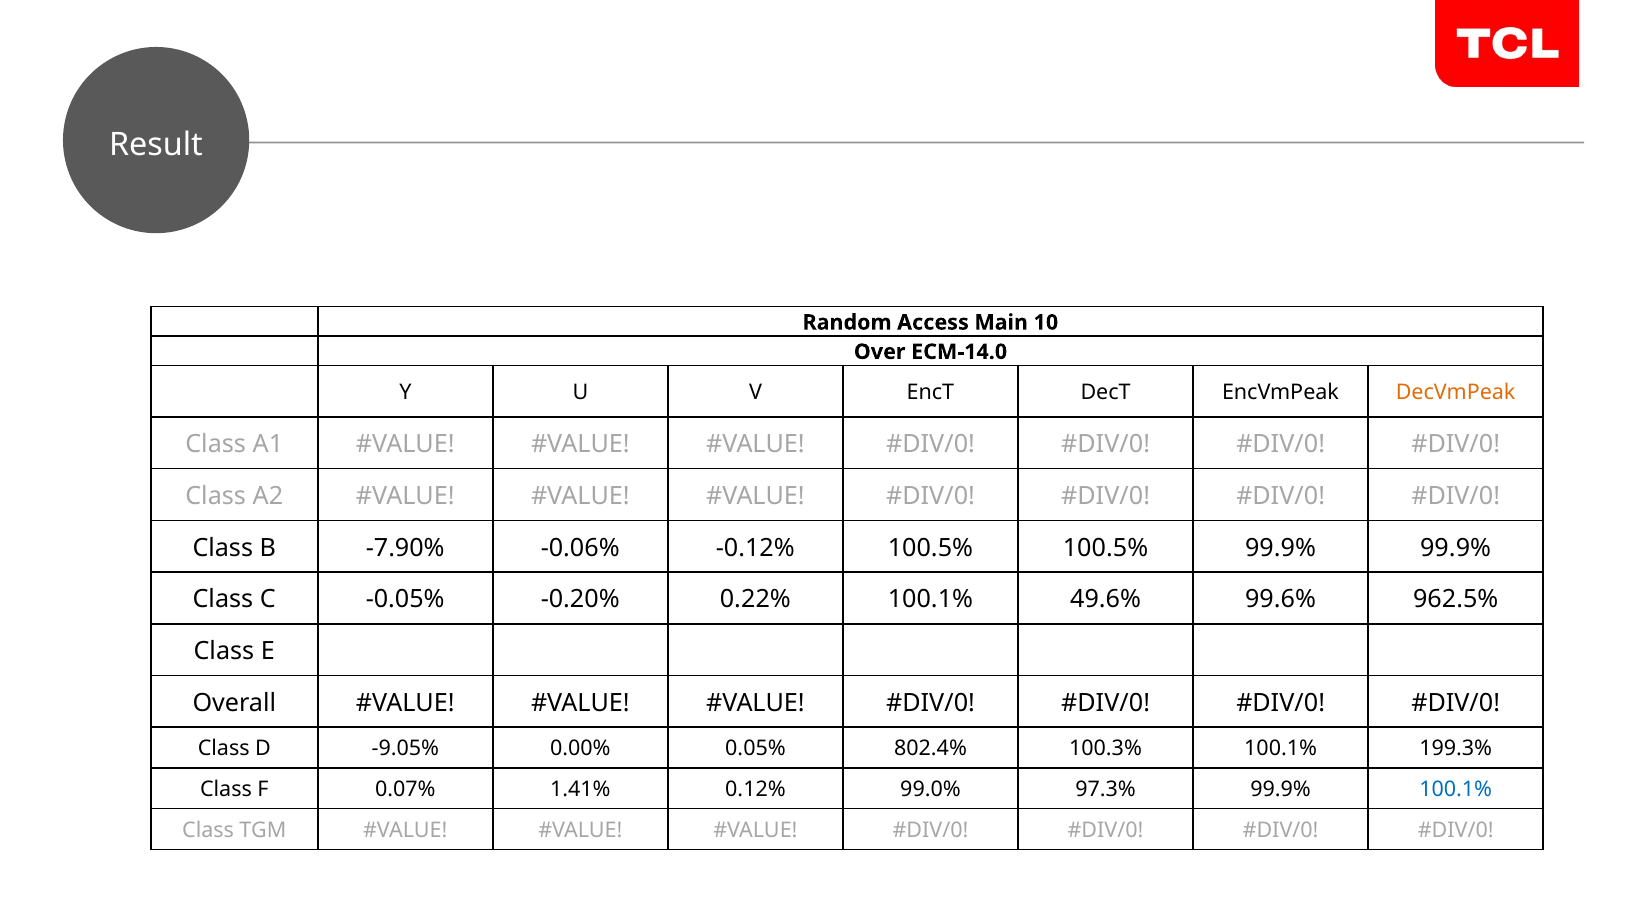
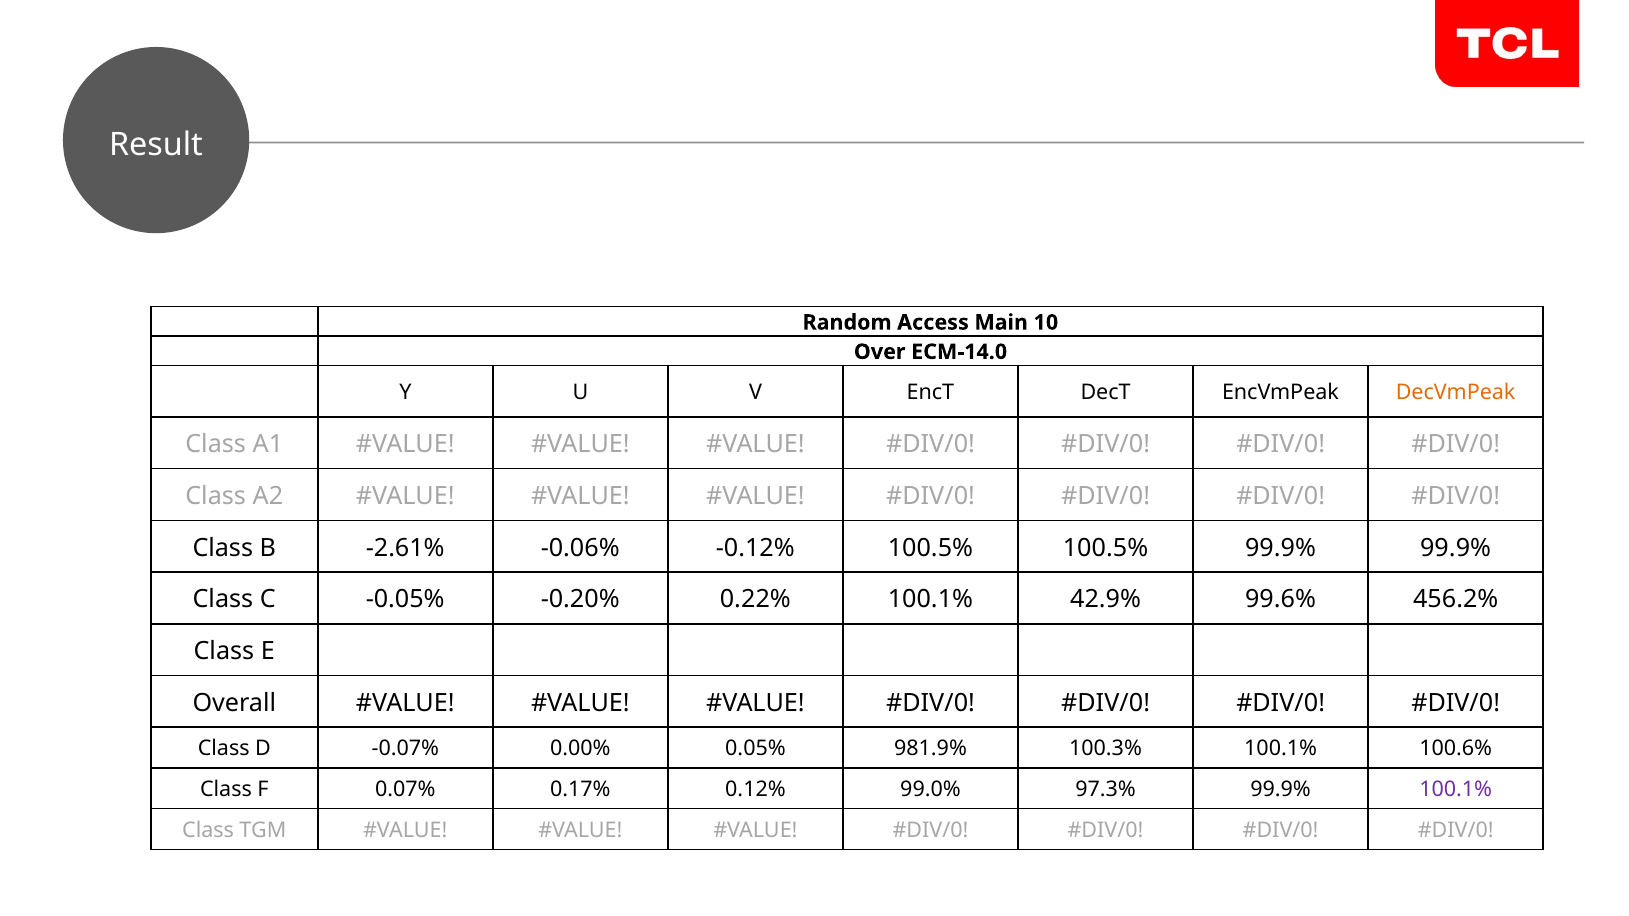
-7.90%: -7.90% -> -2.61%
49.6%: 49.6% -> 42.9%
962.5%: 962.5% -> 456.2%
-9.05%: -9.05% -> -0.07%
802.4%: 802.4% -> 981.9%
199.3%: 199.3% -> 100.6%
1.41%: 1.41% -> 0.17%
100.1% at (1456, 790) colour: blue -> purple
